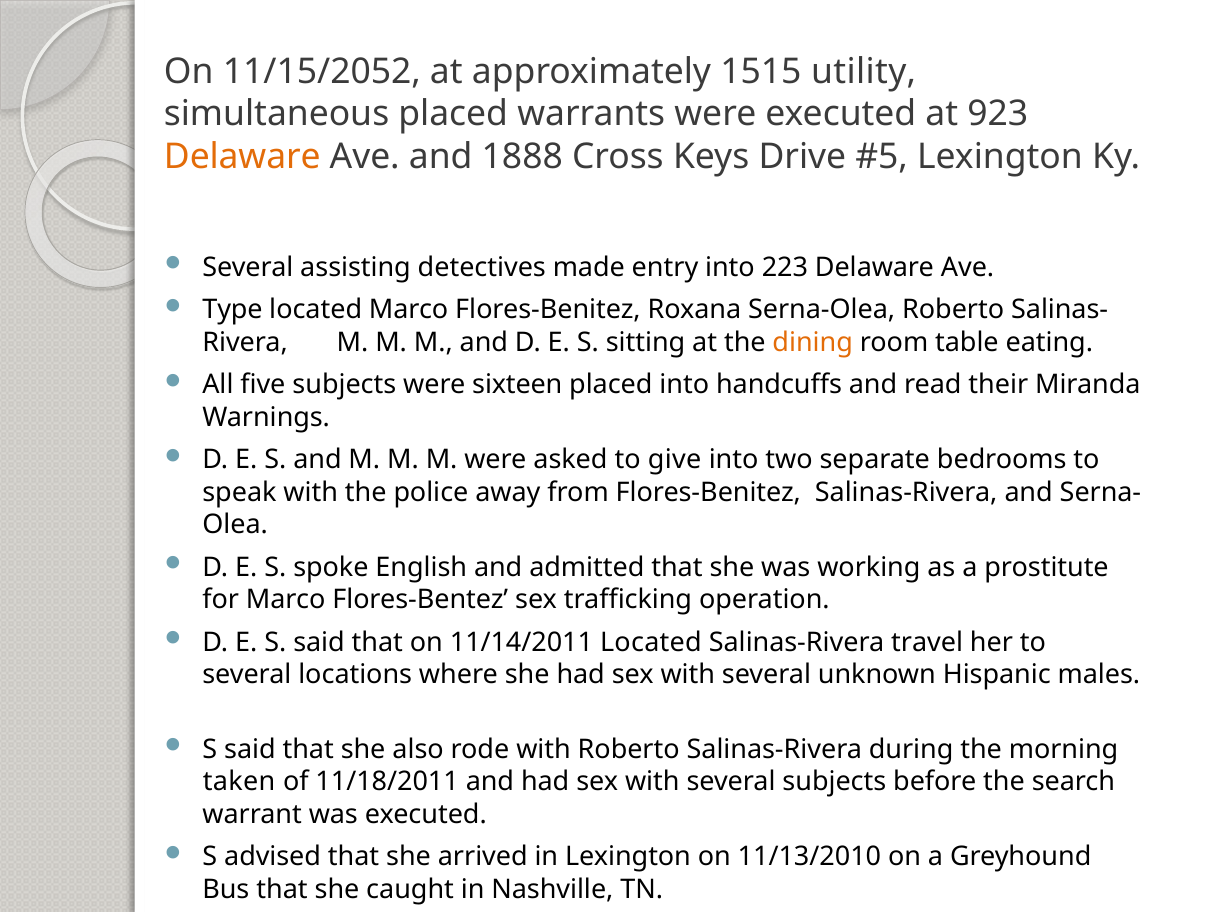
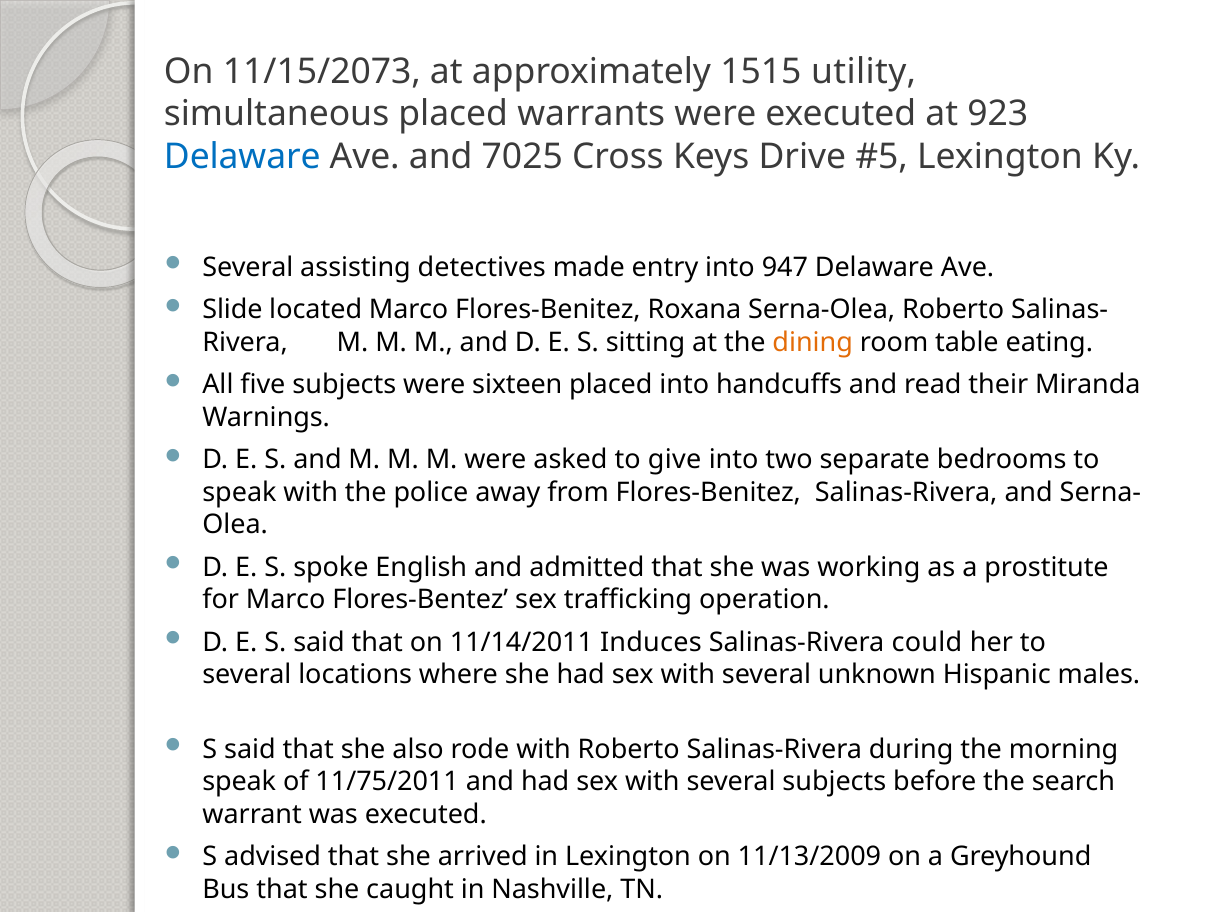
11/15/2052: 11/15/2052 -> 11/15/2073
Delaware at (242, 156) colour: orange -> blue
1888: 1888 -> 7025
223: 223 -> 947
Type: Type -> Slide
11/14/2011 Located: Located -> Induces
travel: travel -> could
taken at (239, 782): taken -> speak
11/18/2011: 11/18/2011 -> 11/75/2011
11/13/2010: 11/13/2010 -> 11/13/2009
